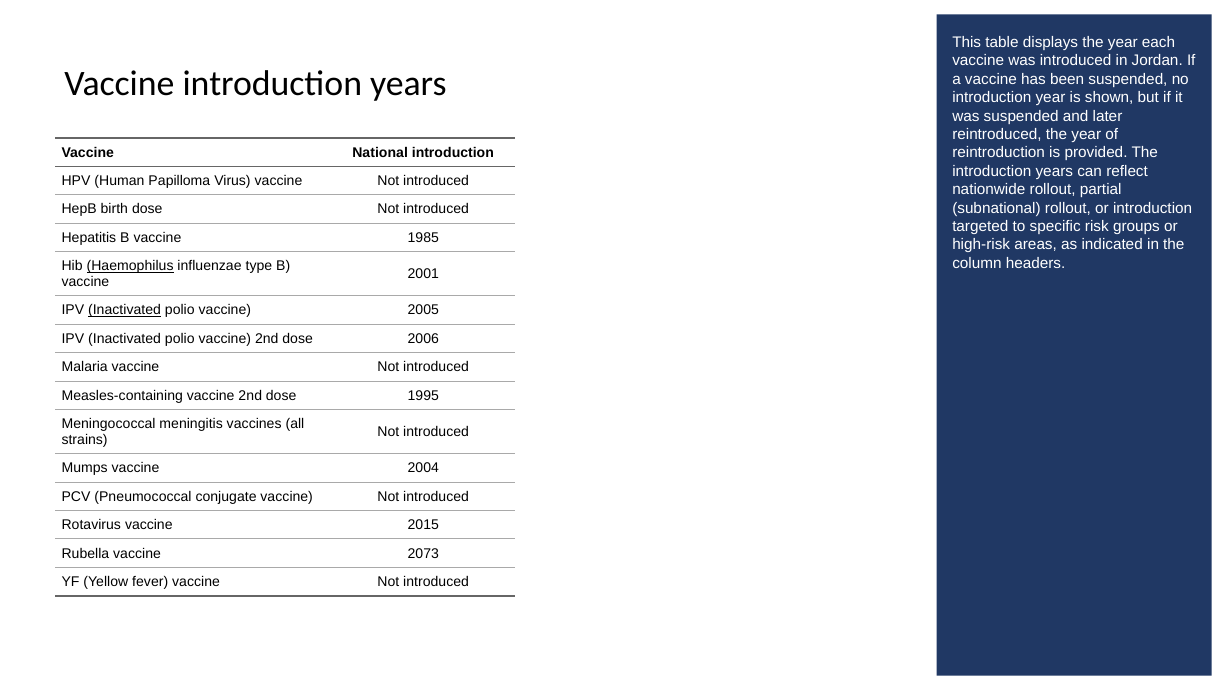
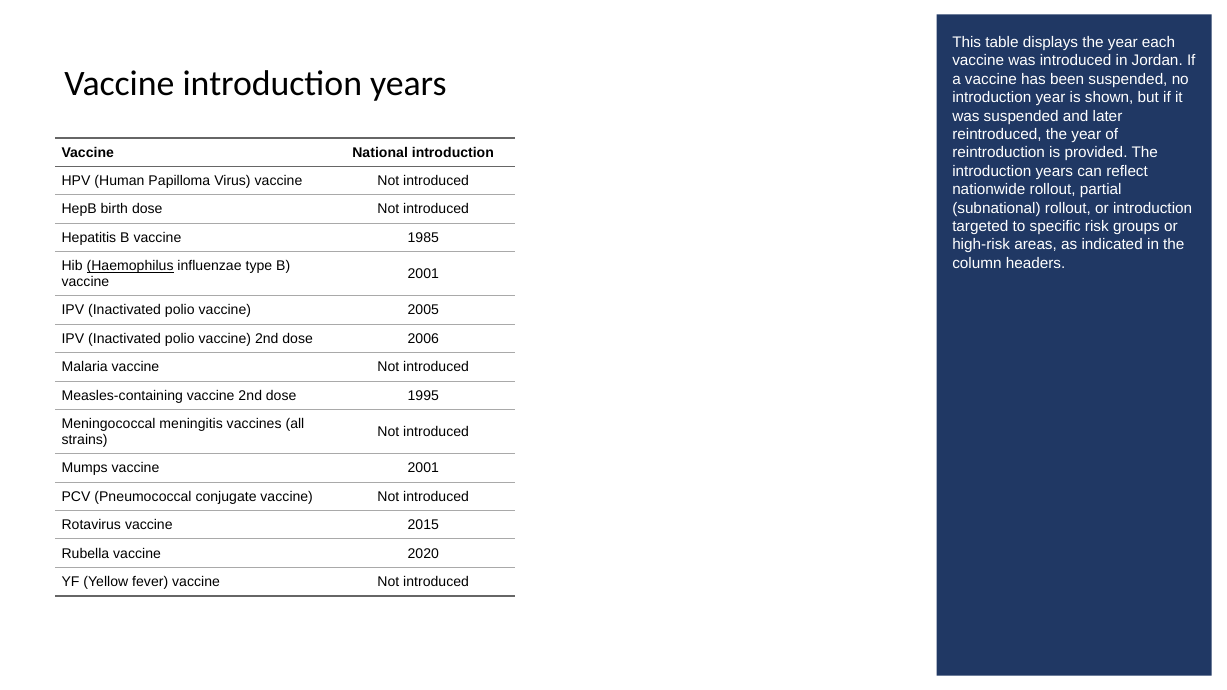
Inactivated at (125, 310) underline: present -> none
Mumps vaccine 2004: 2004 -> 2001
2073: 2073 -> 2020
